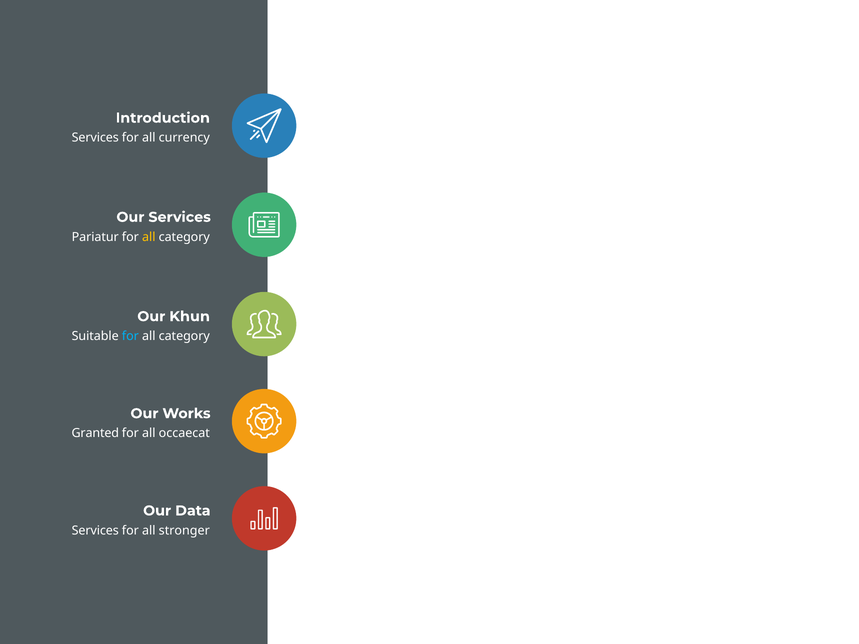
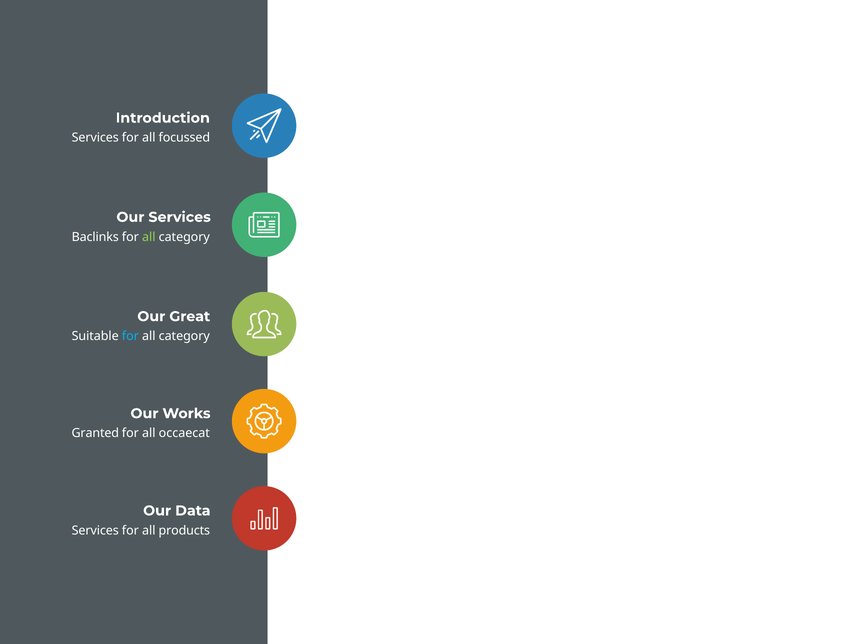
currency: currency -> focussed
Pariatur: Pariatur -> Baclinks
all at (149, 237) colour: yellow -> light green
Khun: Khun -> Great
stronger: stronger -> products
